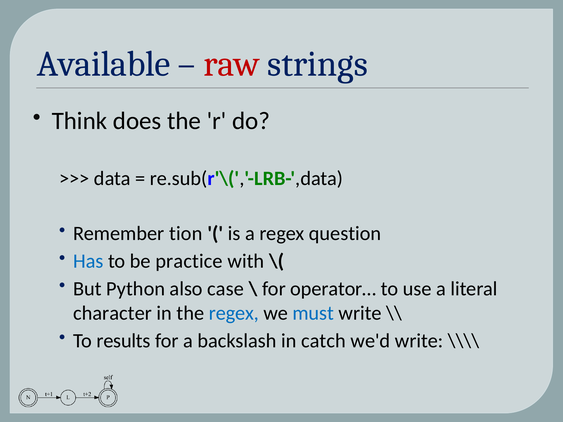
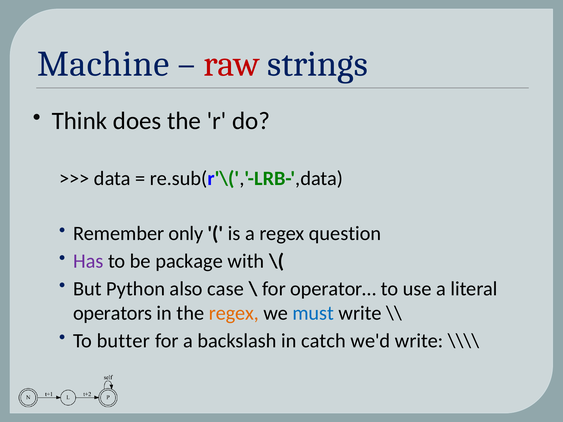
Available: Available -> Machine
tion: tion -> only
Has colour: blue -> purple
practice: practice -> package
character: character -> operators
regex at (234, 313) colour: blue -> orange
results: results -> butter
